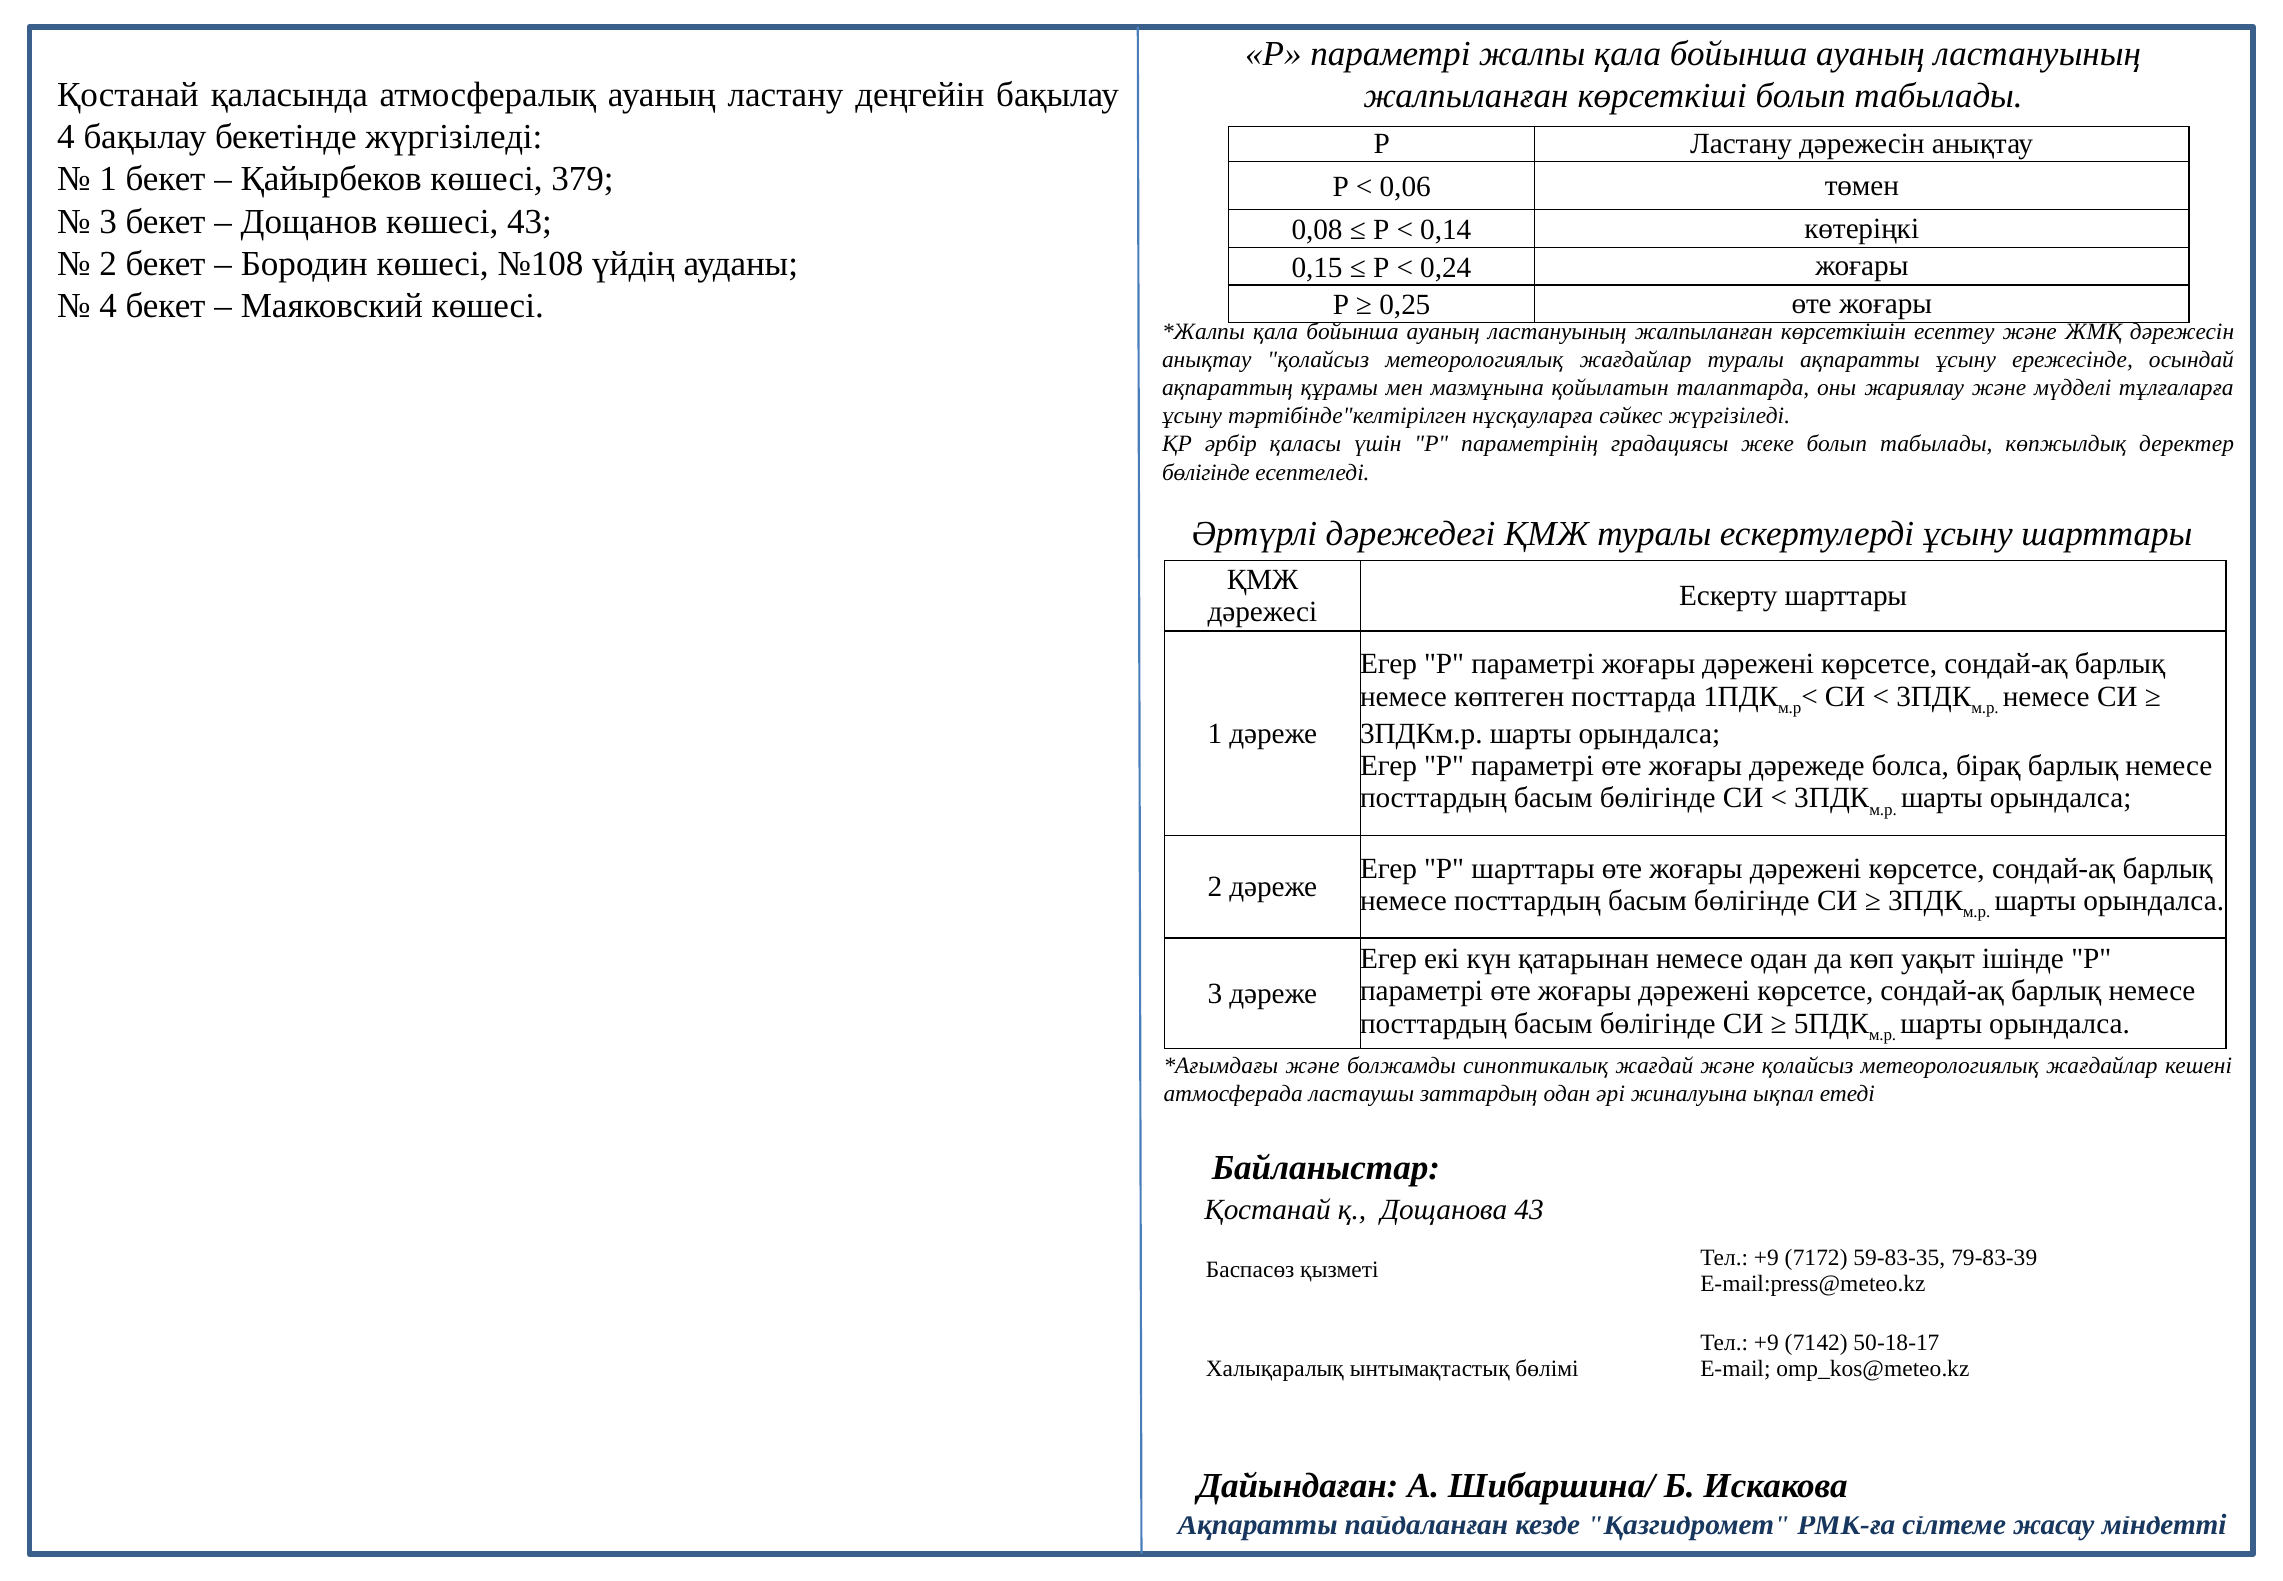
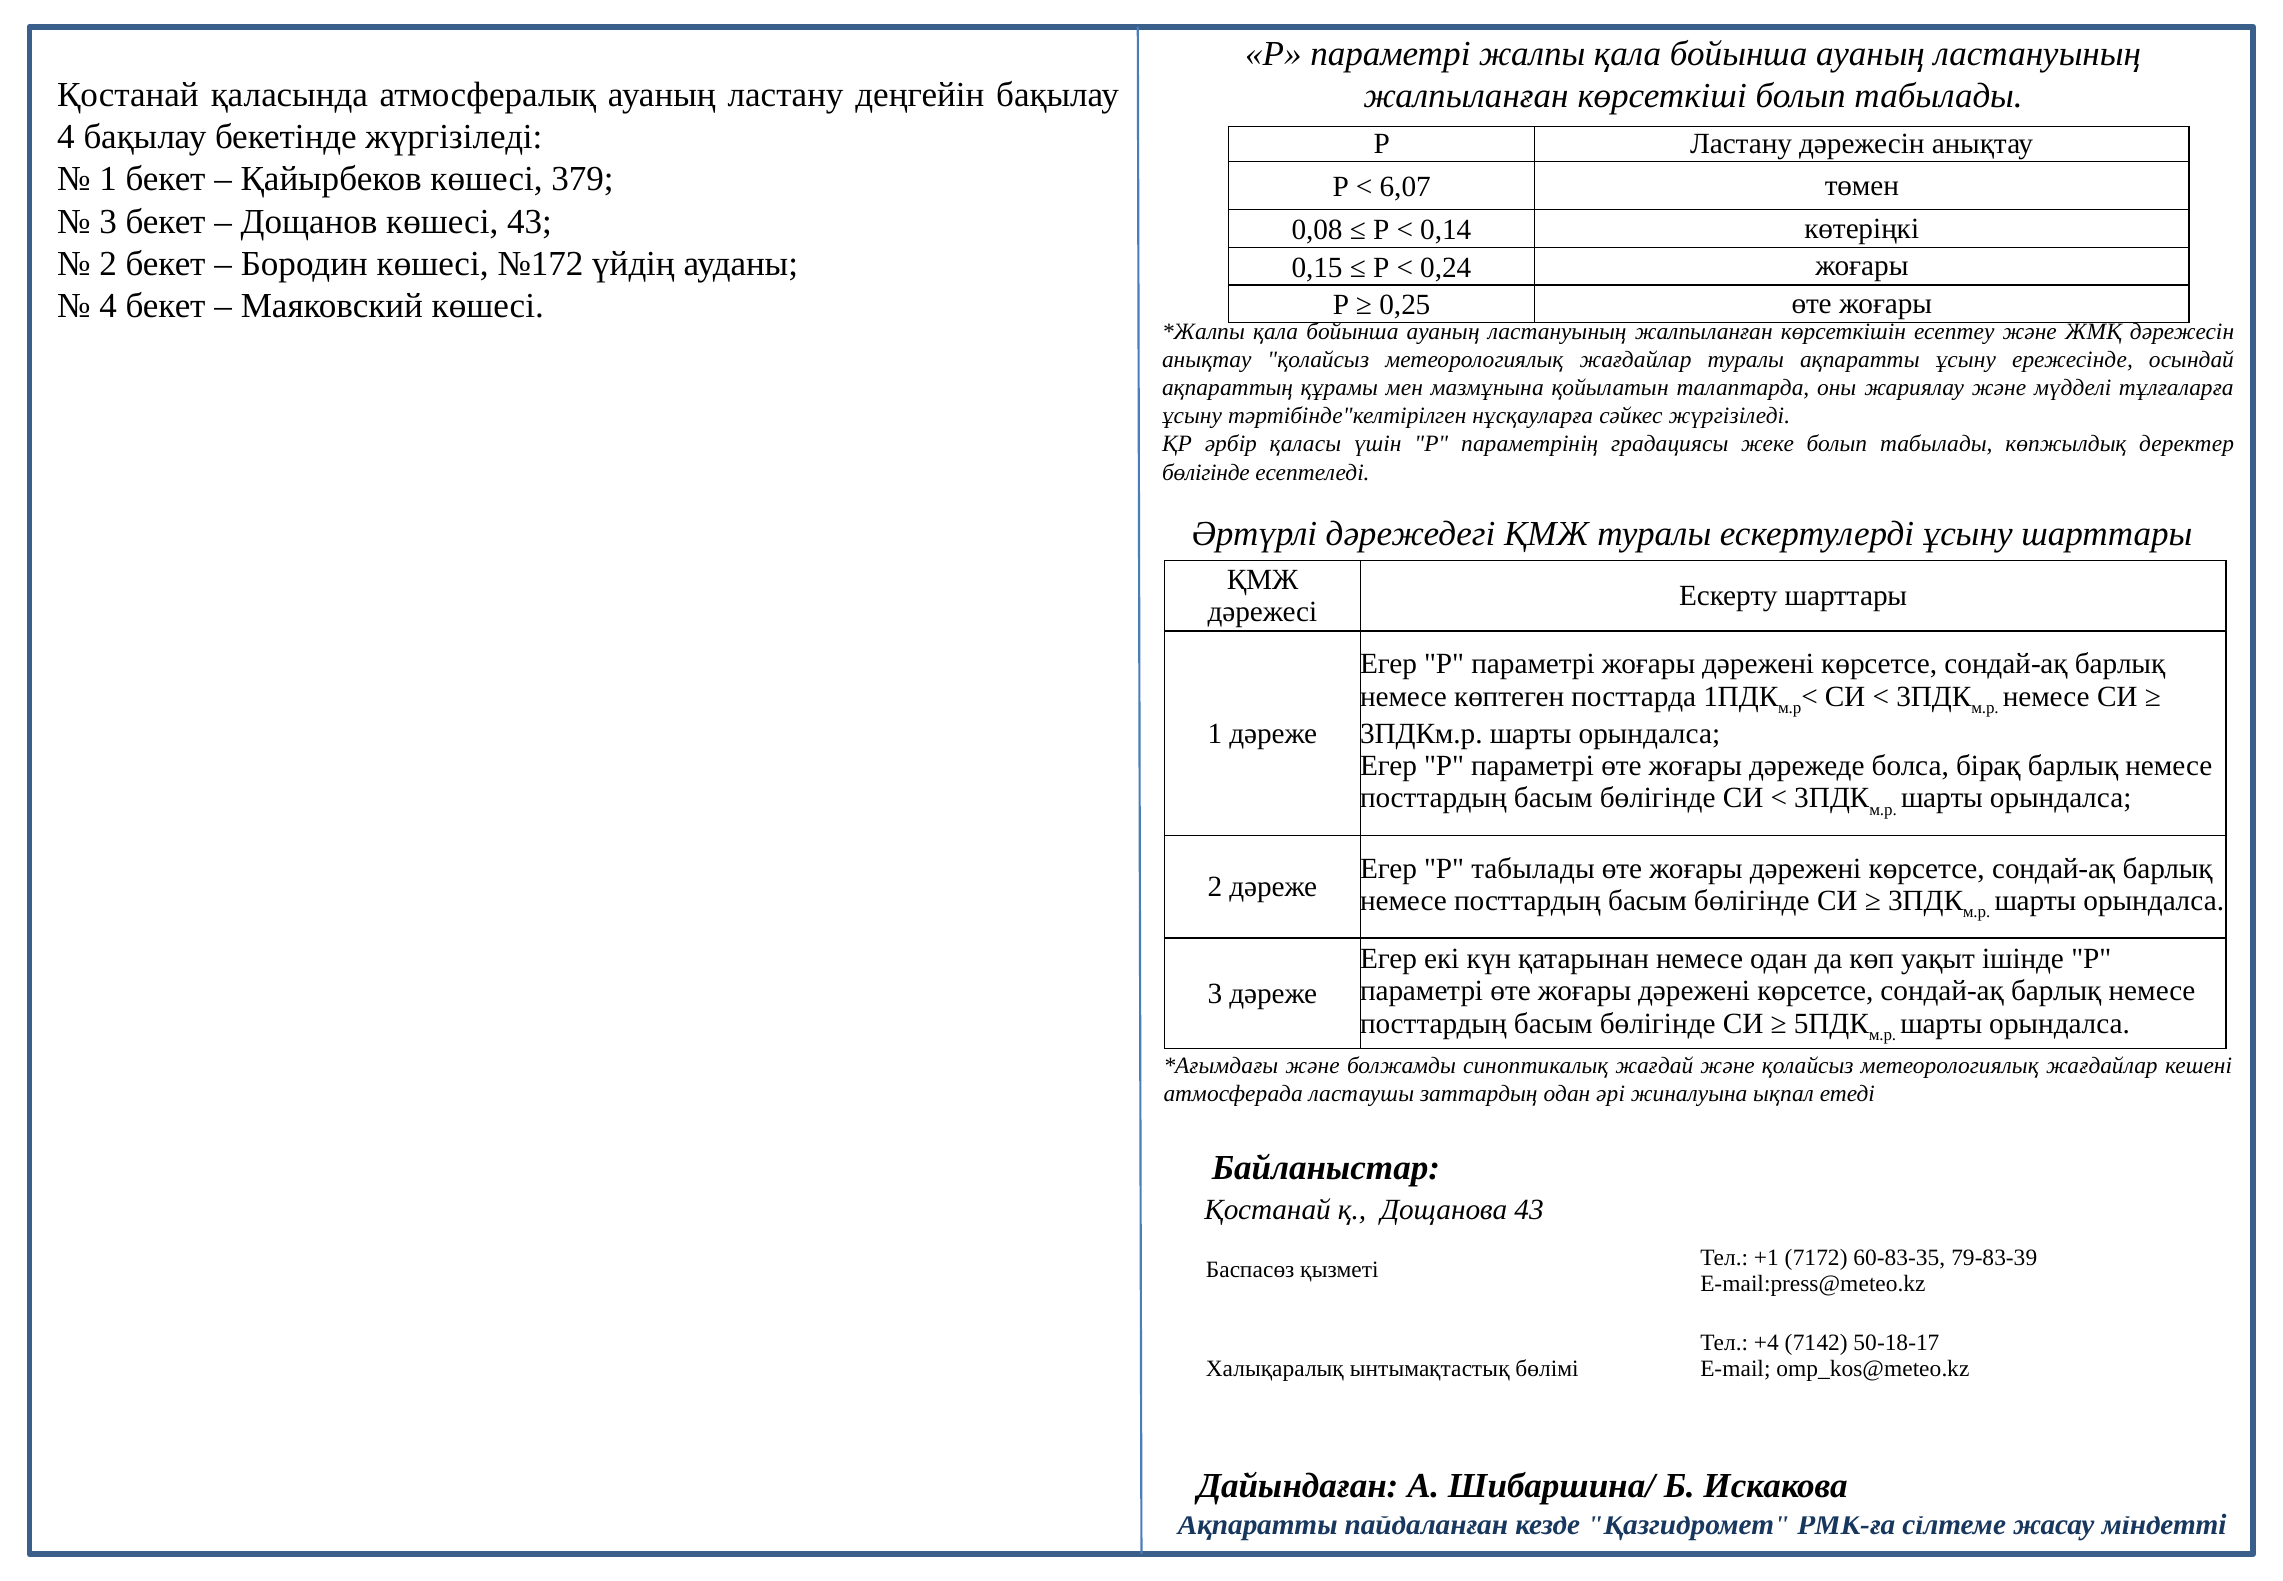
0,06: 0,06 -> 6,07
№108: №108 -> №172
Р шарттары: шарттары -> табылады
+9 at (1766, 1257): +9 -> +1
59-83-35: 59-83-35 -> 60-83-35
+9 at (1766, 1342): +9 -> +4
